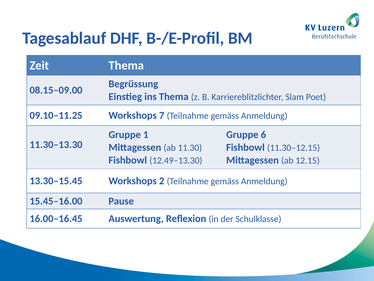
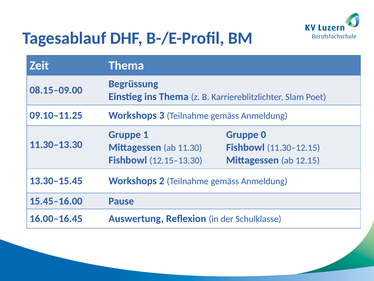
7: 7 -> 3
6: 6 -> 0
12.49–13.30: 12.49–13.30 -> 12.15–13.30
